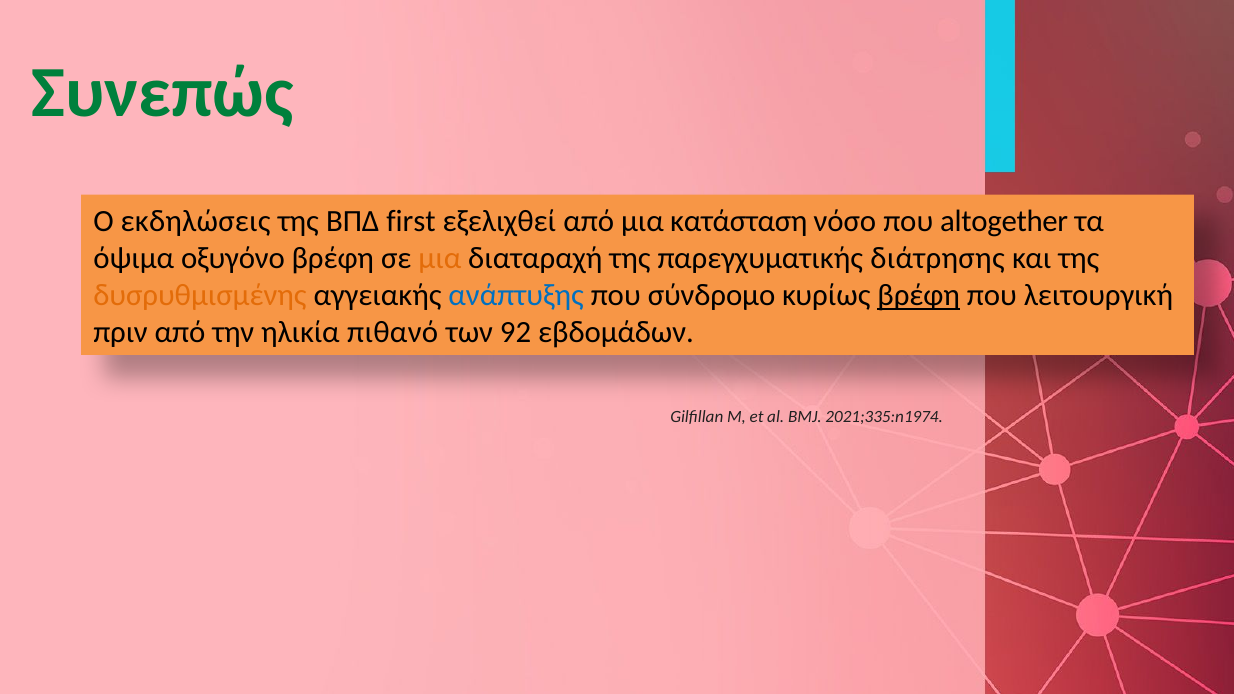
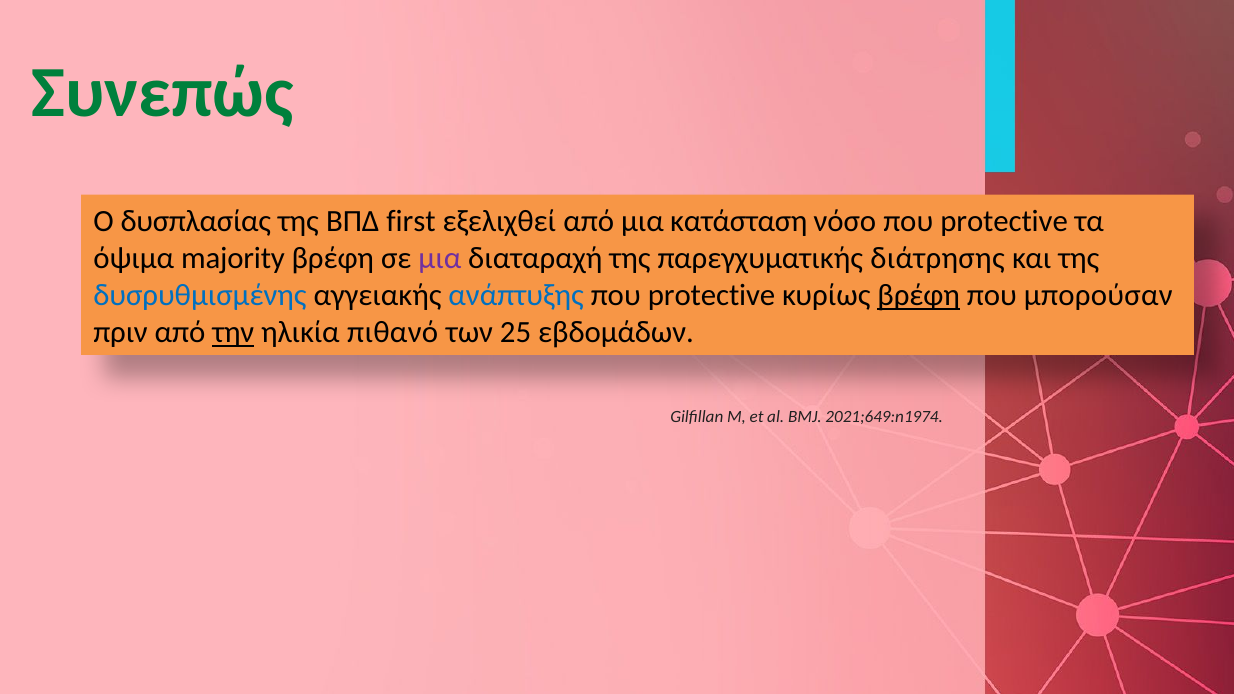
εκδηλώσεις: εκδηλώσεις -> δυσπλασίας
νόσο που altogether: altogether -> protective
οξυγόνο: οξυγόνο -> majority
μια at (440, 259) colour: orange -> purple
δυσρυθμισμένης colour: orange -> blue
σύνδρομο at (712, 296): σύνδρομο -> protective
λειτουργική: λειτουργική -> μπορούσαν
την underline: none -> present
92: 92 -> 25
2021;335:n1974: 2021;335:n1974 -> 2021;649:n1974
